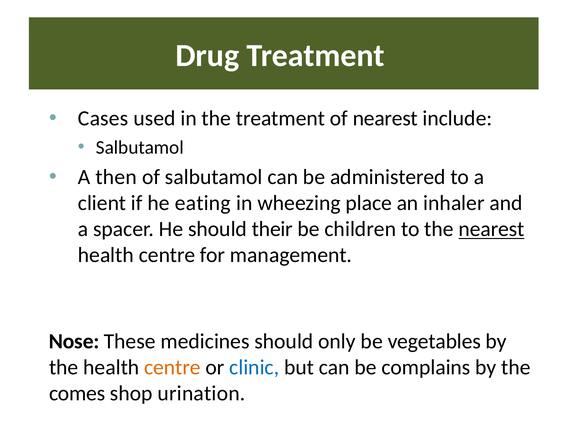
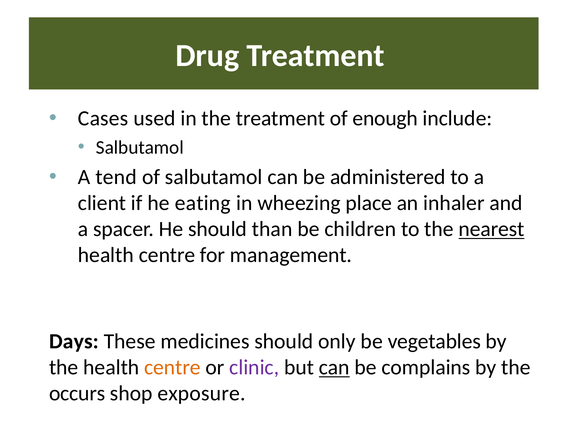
of nearest: nearest -> enough
then: then -> tend
their: their -> than
Nose: Nose -> Days
clinic colour: blue -> purple
can at (334, 367) underline: none -> present
comes: comes -> occurs
urination: urination -> exposure
